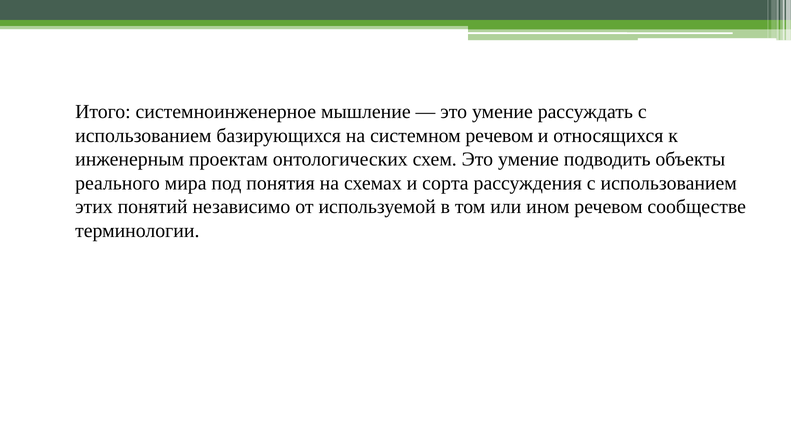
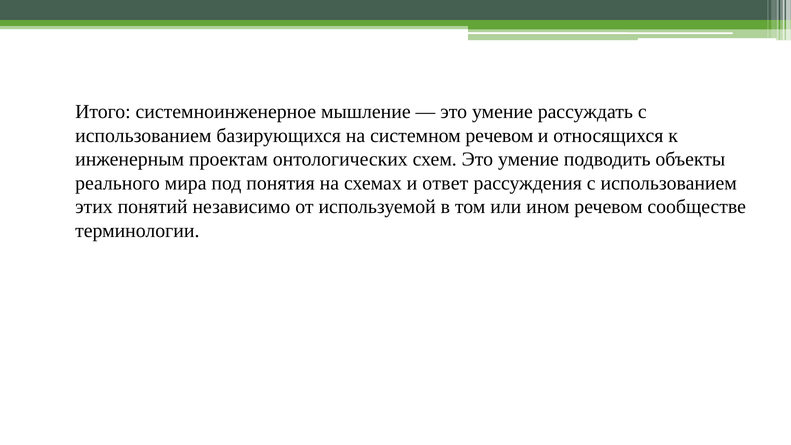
сорта: сорта -> ответ
